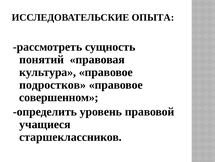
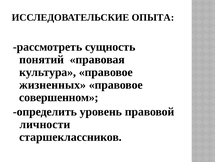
подростков: подростков -> жизненных
учащиеся: учащиеся -> личности
